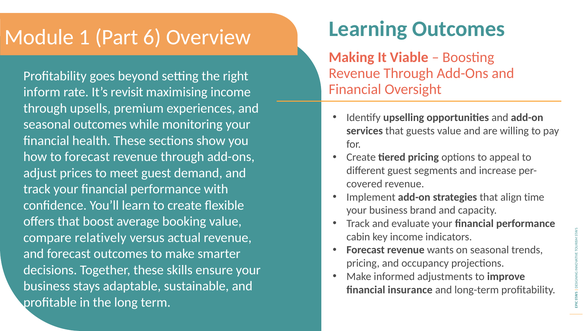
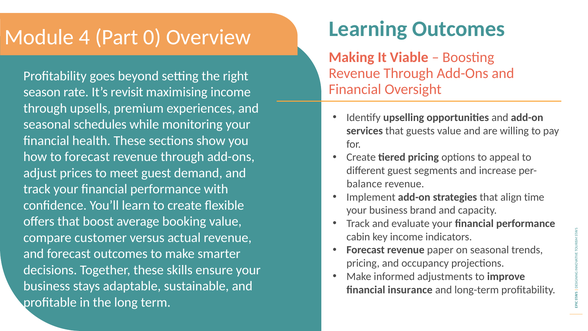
1: 1 -> 4
6: 6 -> 0
inform: inform -> season
seasonal outcomes: outcomes -> schedules
covered: covered -> balance
relatively: relatively -> customer
wants: wants -> paper
